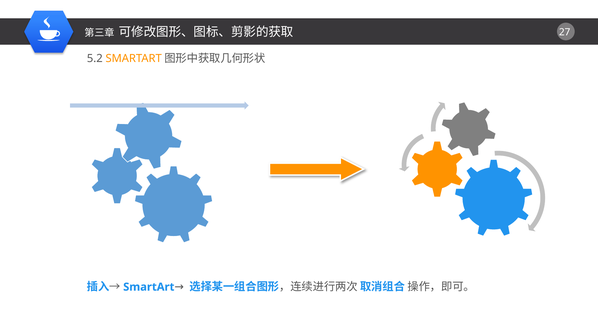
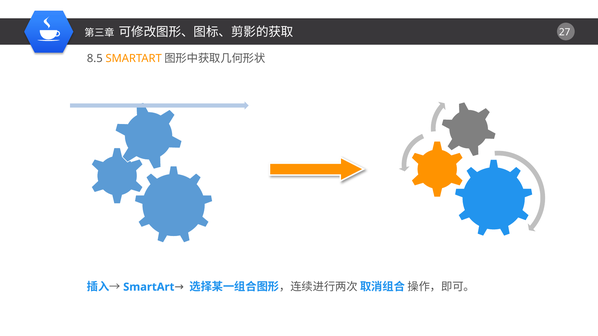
5.2: 5.2 -> 8.5
